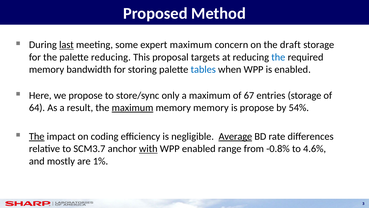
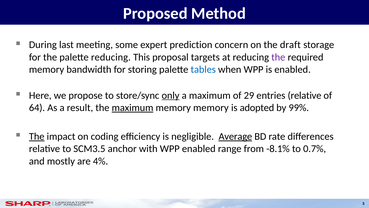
last underline: present -> none
expert maximum: maximum -> prediction
the at (278, 57) colour: blue -> purple
only underline: none -> present
67: 67 -> 29
entries storage: storage -> relative
is propose: propose -> adopted
54%: 54% -> 99%
SCM3.7: SCM3.7 -> SCM3.5
with underline: present -> none
-0.8%: -0.8% -> -8.1%
4.6%: 4.6% -> 0.7%
1%: 1% -> 4%
